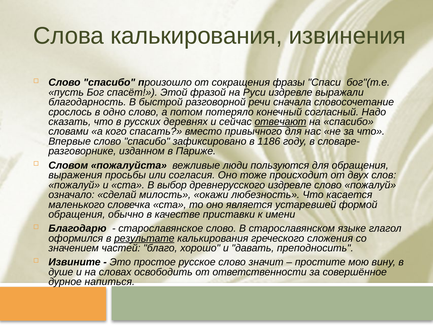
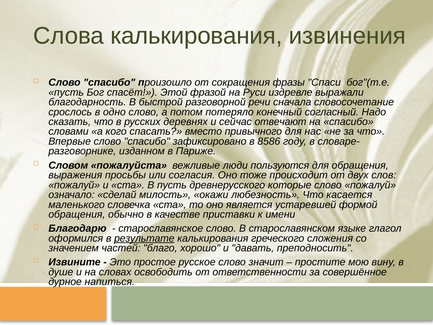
отвечают underline: present -> none
1186: 1186 -> 8586
В выбор: выбор -> пусть
древнерусского издревле: издревле -> которые
